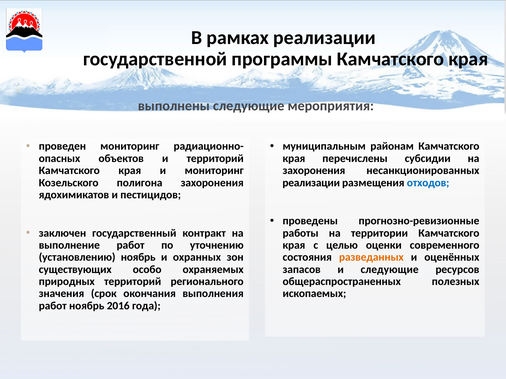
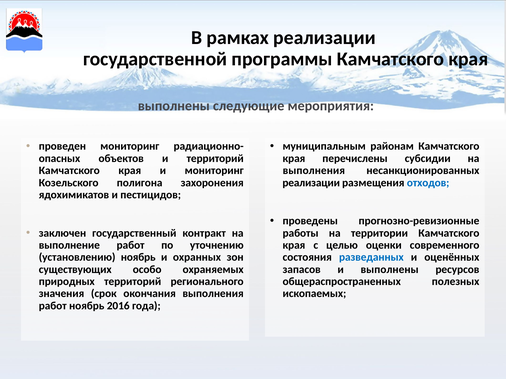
захоронения at (314, 171): захоронения -> выполнения
разведанных colour: orange -> blue
и следующие: следующие -> выполнены
